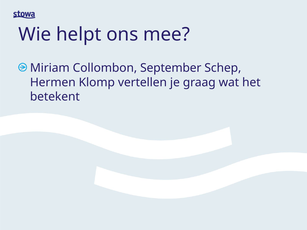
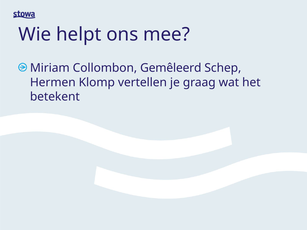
September: September -> Gemêleerd
